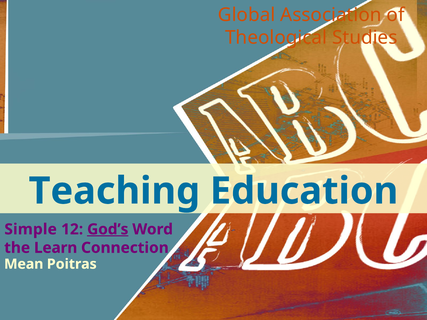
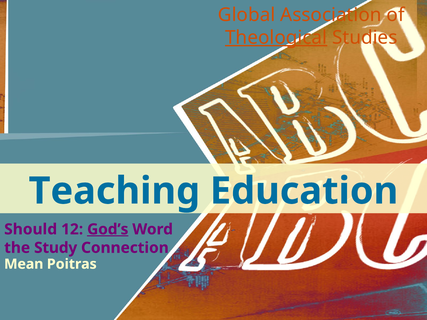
Theological underline: none -> present
Simple: Simple -> Should
Learn: Learn -> Study
